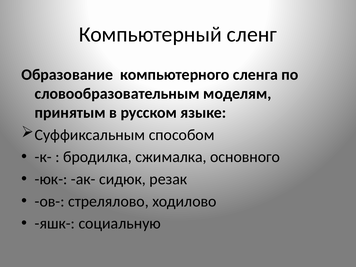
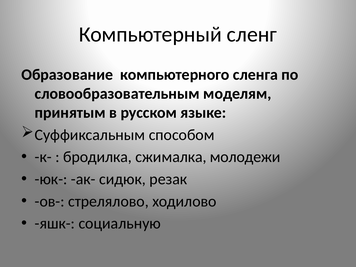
основного: основного -> молодежи
